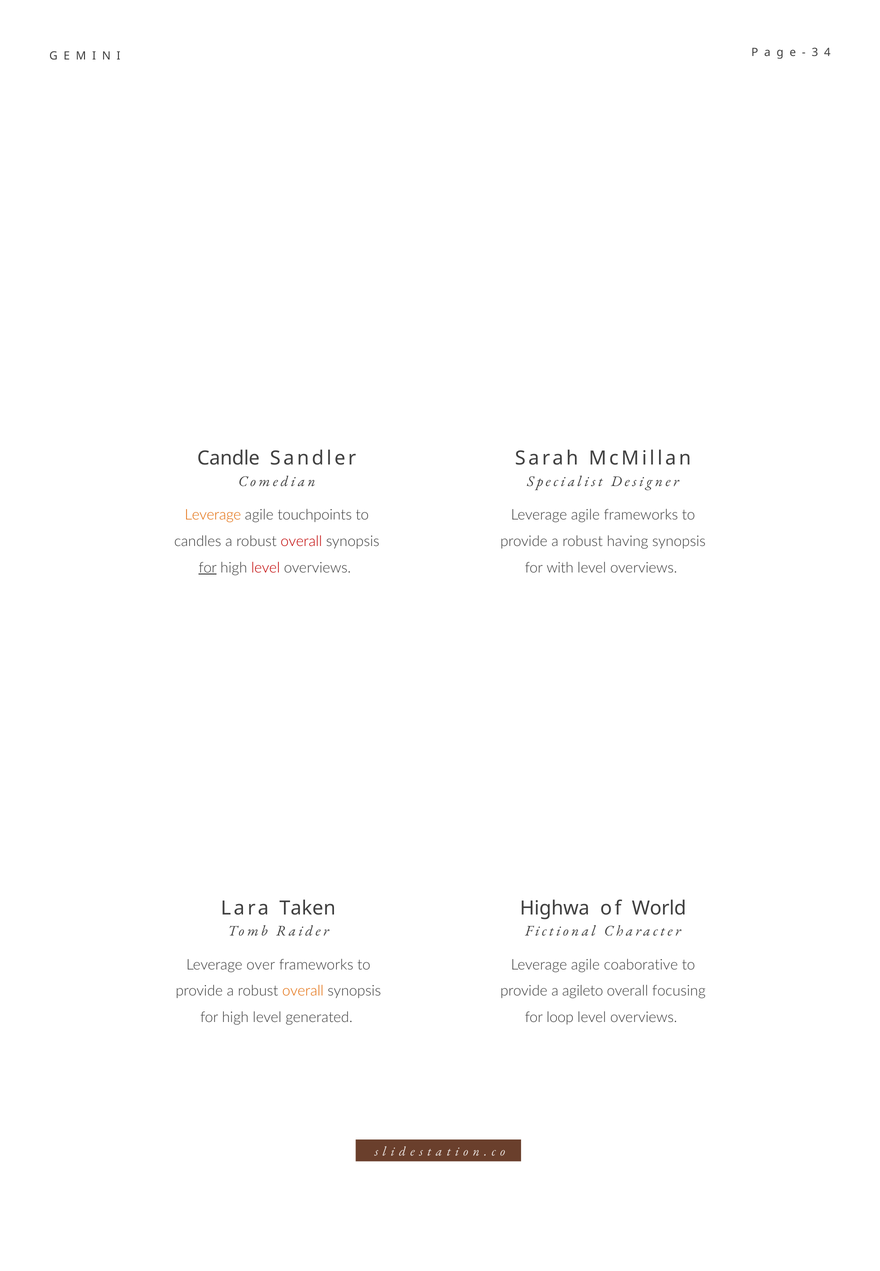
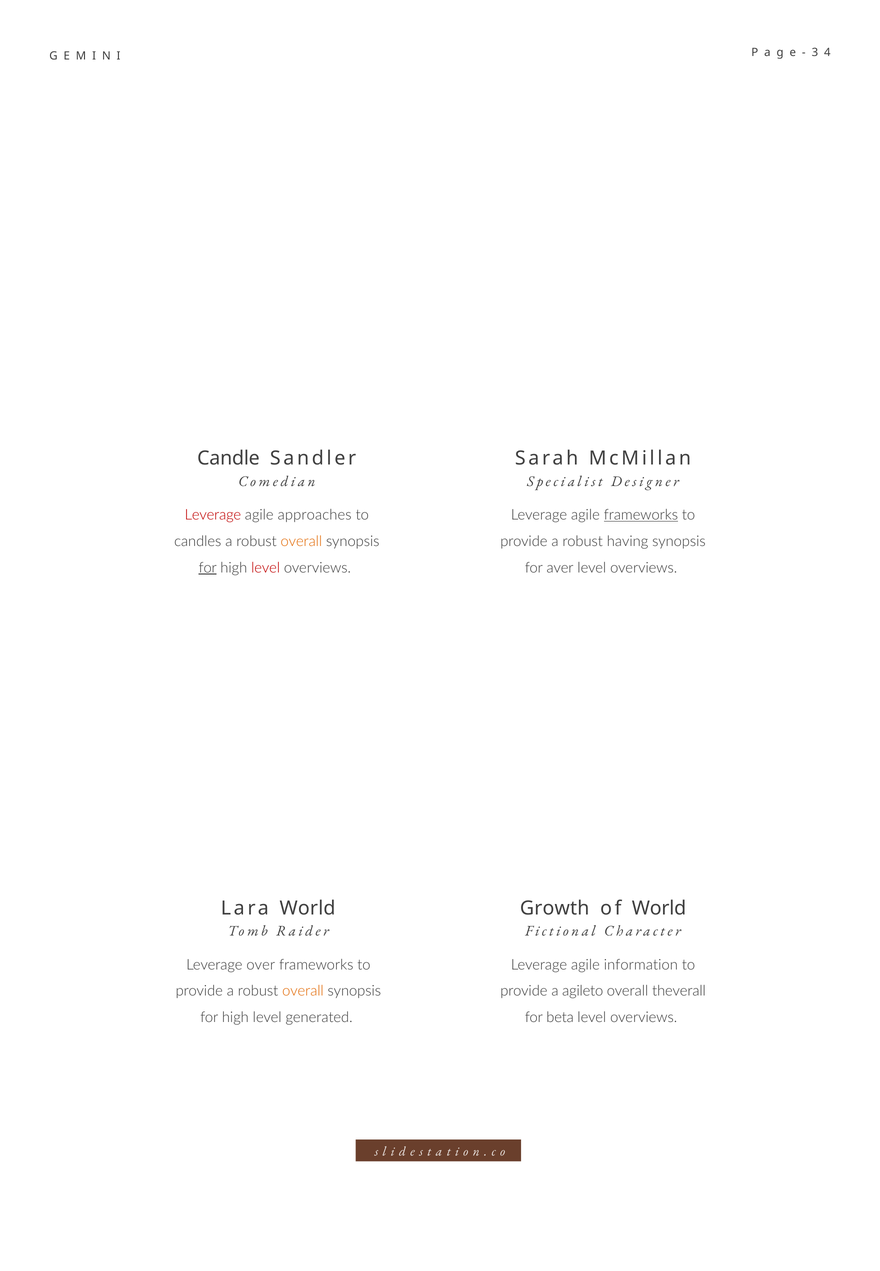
Leverage at (213, 515) colour: orange -> red
touchpoints: touchpoints -> approaches
frameworks at (641, 515) underline: none -> present
overall at (301, 541) colour: red -> orange
with: with -> aver
Lara Taken: Taken -> World
Highwa: Highwa -> Growth
coaborative: coaborative -> information
focusing: focusing -> theverall
loop: loop -> beta
